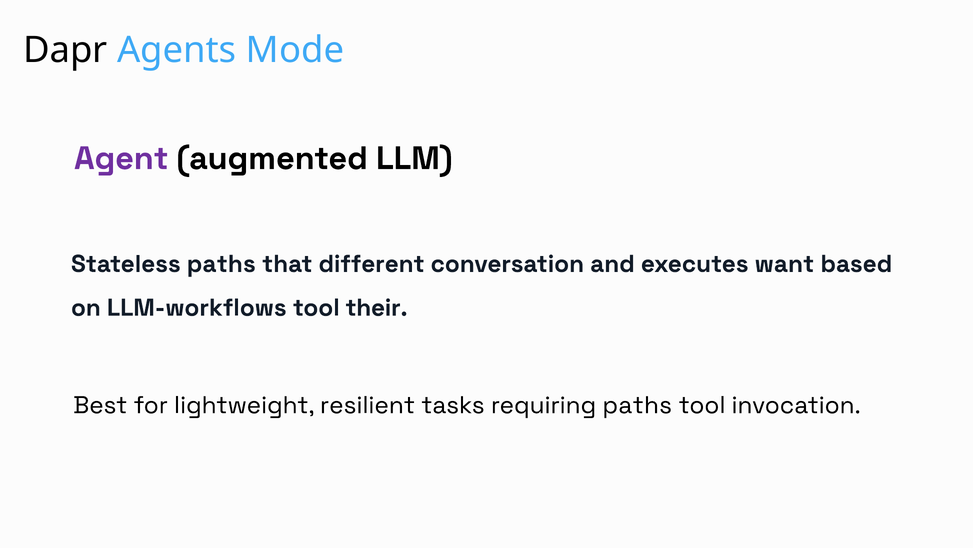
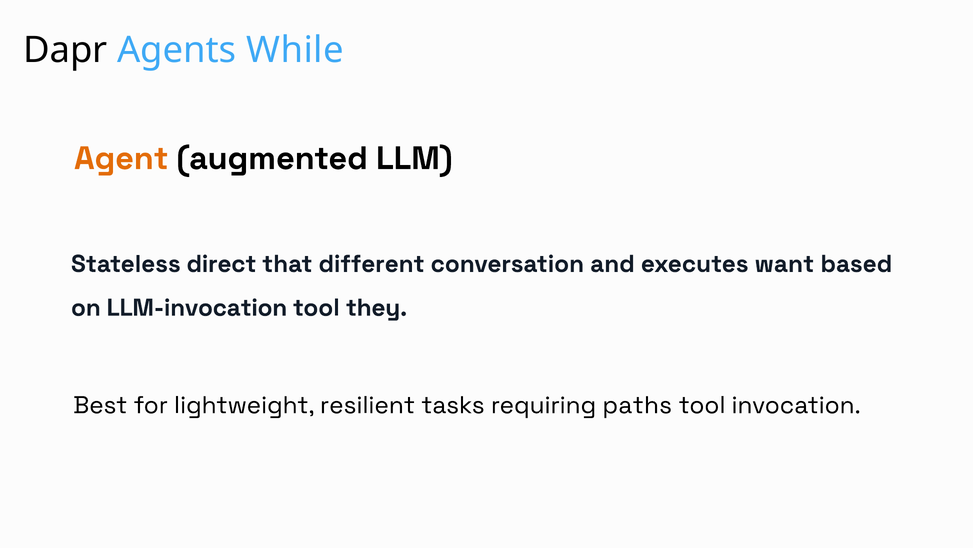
Mode: Mode -> While
Agent colour: purple -> orange
Stateless paths: paths -> direct
LLM-workflows: LLM-workflows -> LLM-invocation
their: their -> they
